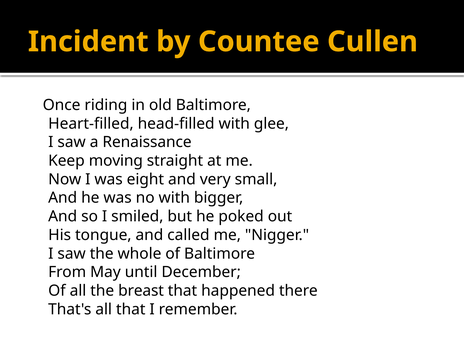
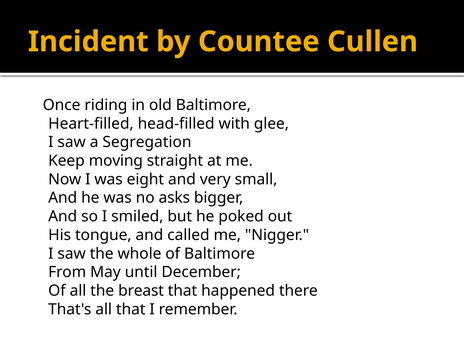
Renaissance: Renaissance -> Segregation
no with: with -> asks
